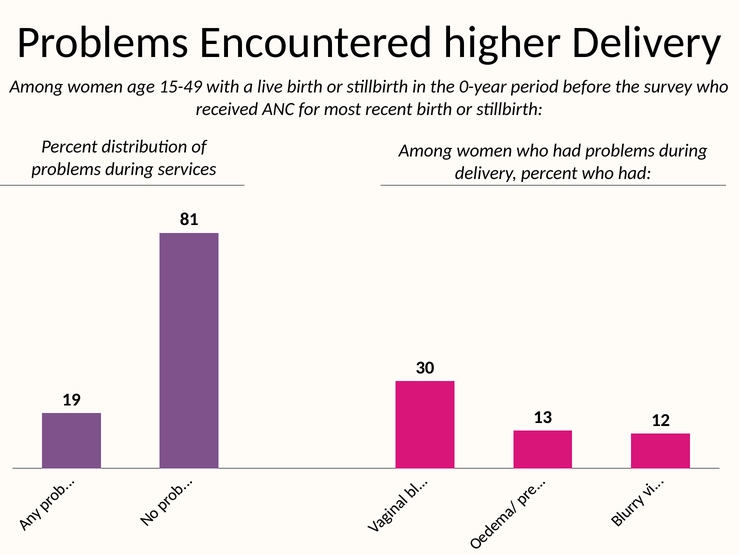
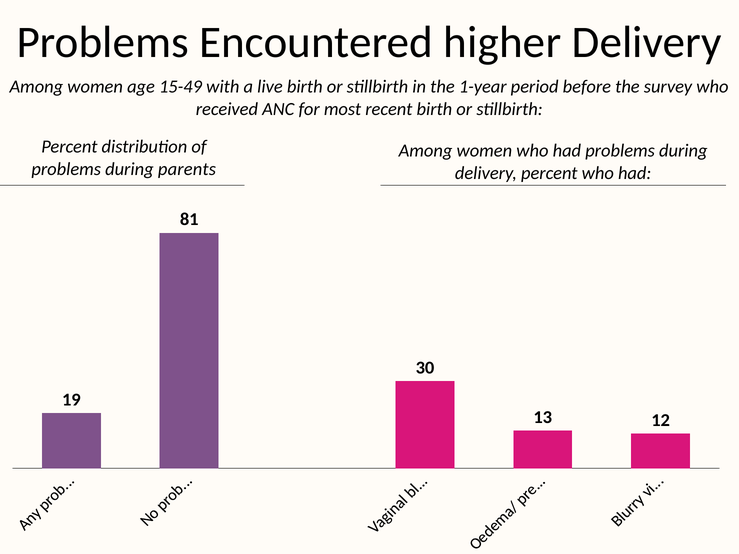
0-year: 0-year -> 1-year
services: services -> parents
